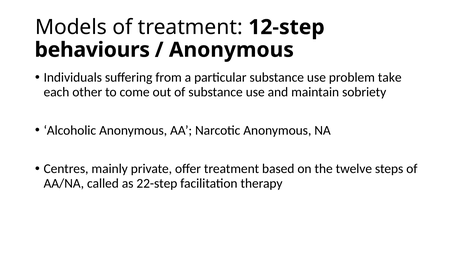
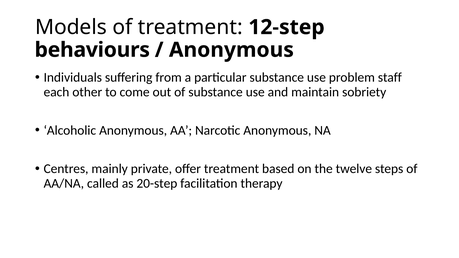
take: take -> staff
22-step: 22-step -> 20-step
